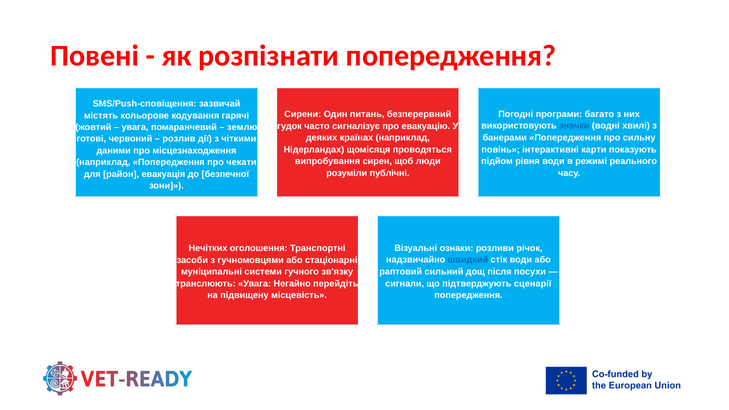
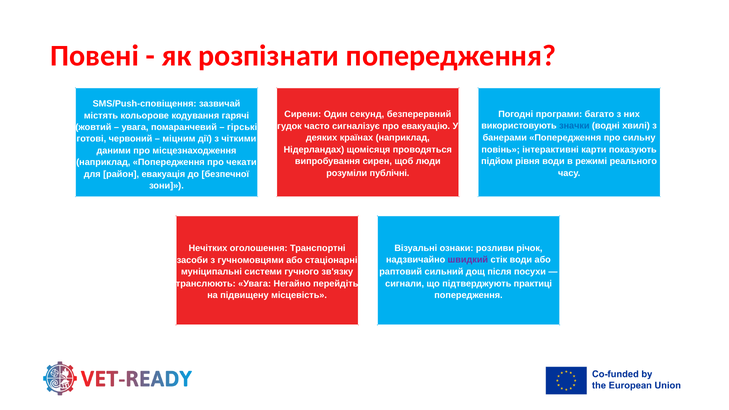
питань: питань -> секунд
землю: землю -> гірські
розлив: розлив -> міцним
швидкий colour: blue -> purple
сценарії: сценарії -> практиці
